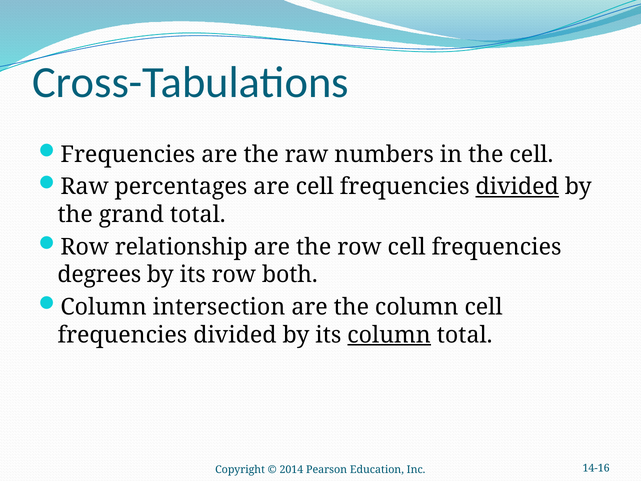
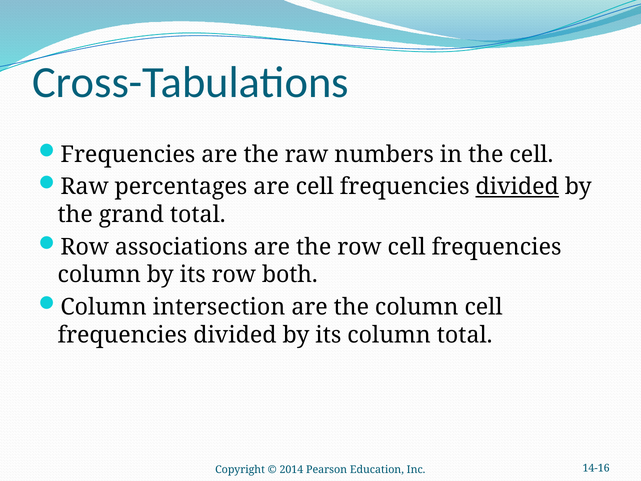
relationship: relationship -> associations
degrees at (99, 275): degrees -> column
column at (389, 335) underline: present -> none
